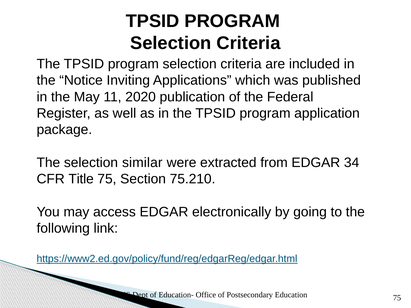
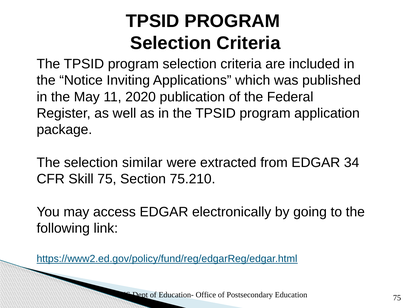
Title: Title -> Skill
